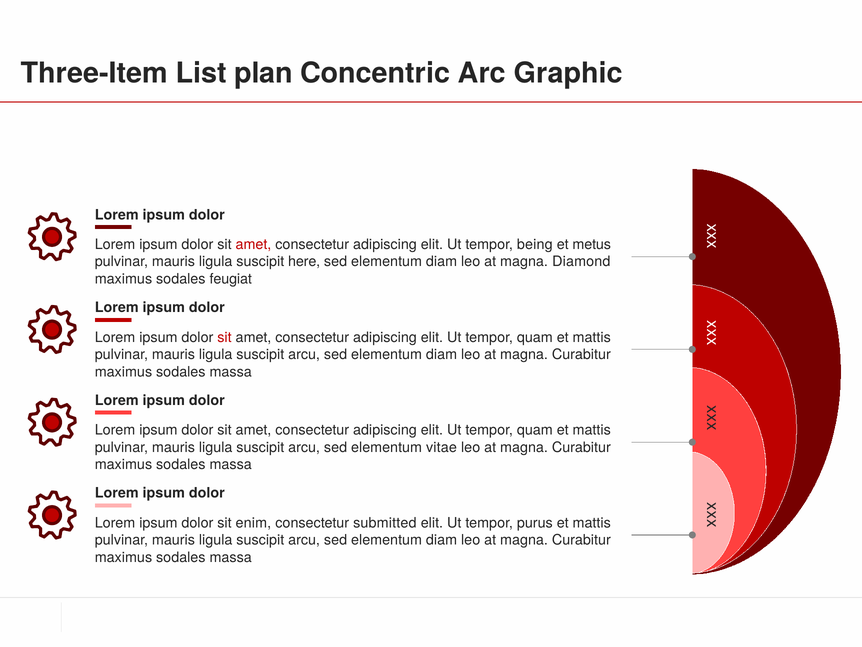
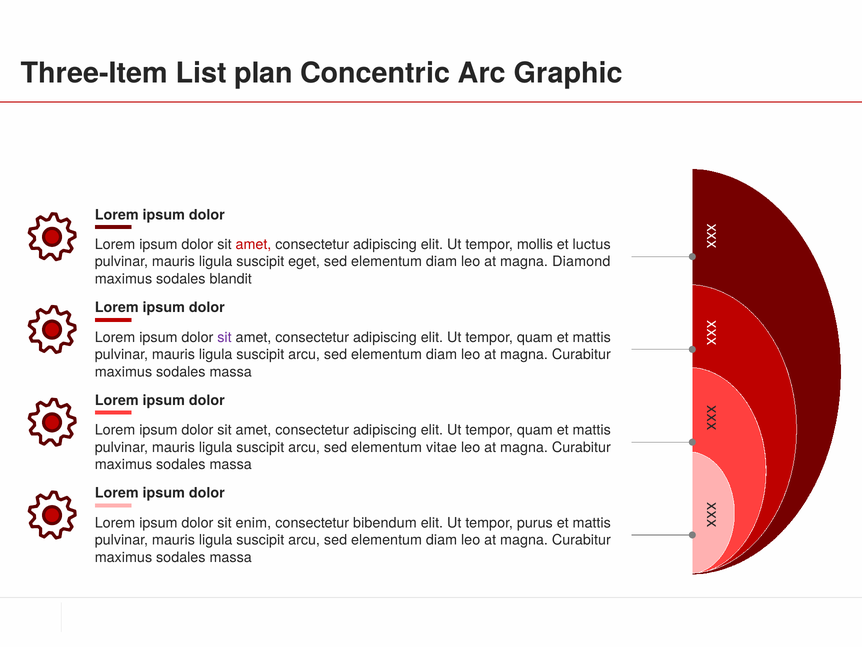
being: being -> mollis
metus: metus -> luctus
here: here -> eget
feugiat: feugiat -> blandit
sit at (224, 337) colour: red -> purple
submitted: submitted -> bibendum
